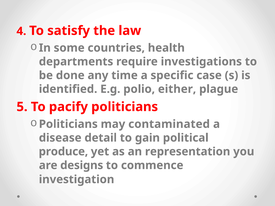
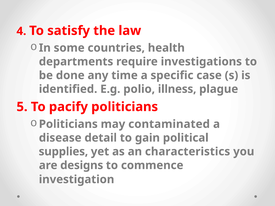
either: either -> illness
produce: produce -> supplies
representation: representation -> characteristics
